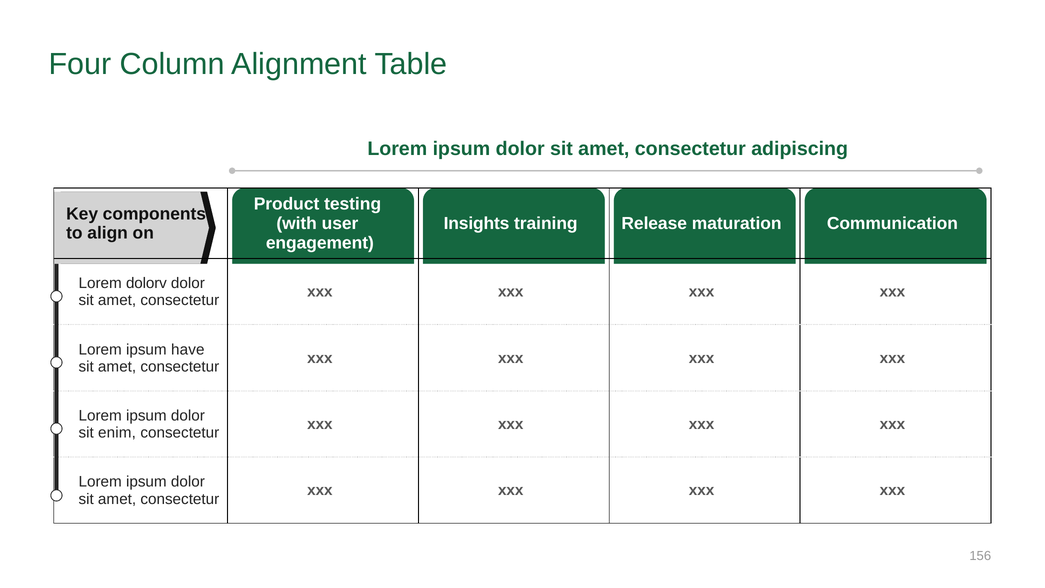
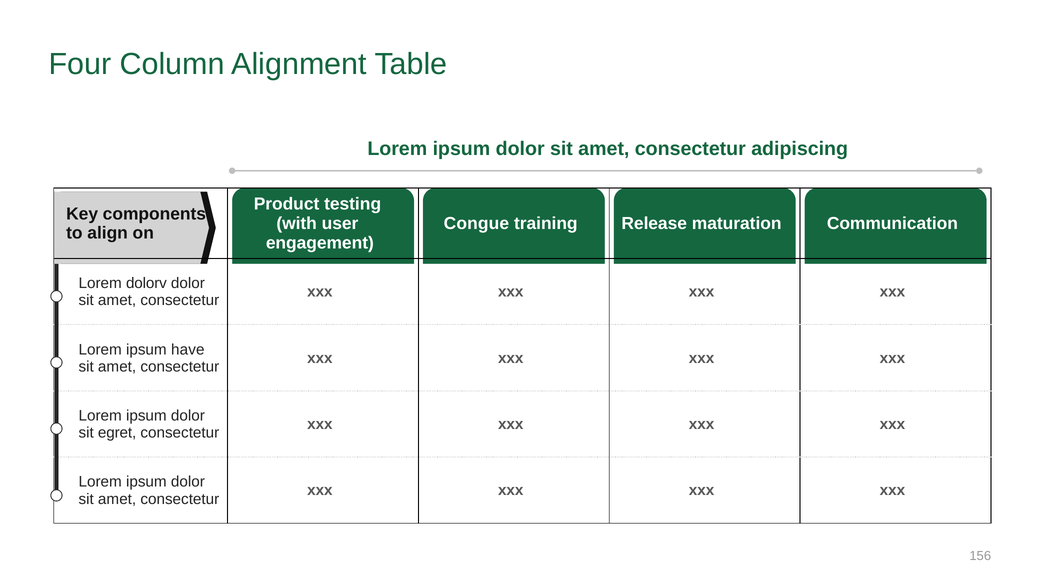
Insights: Insights -> Congue
enim: enim -> egret
